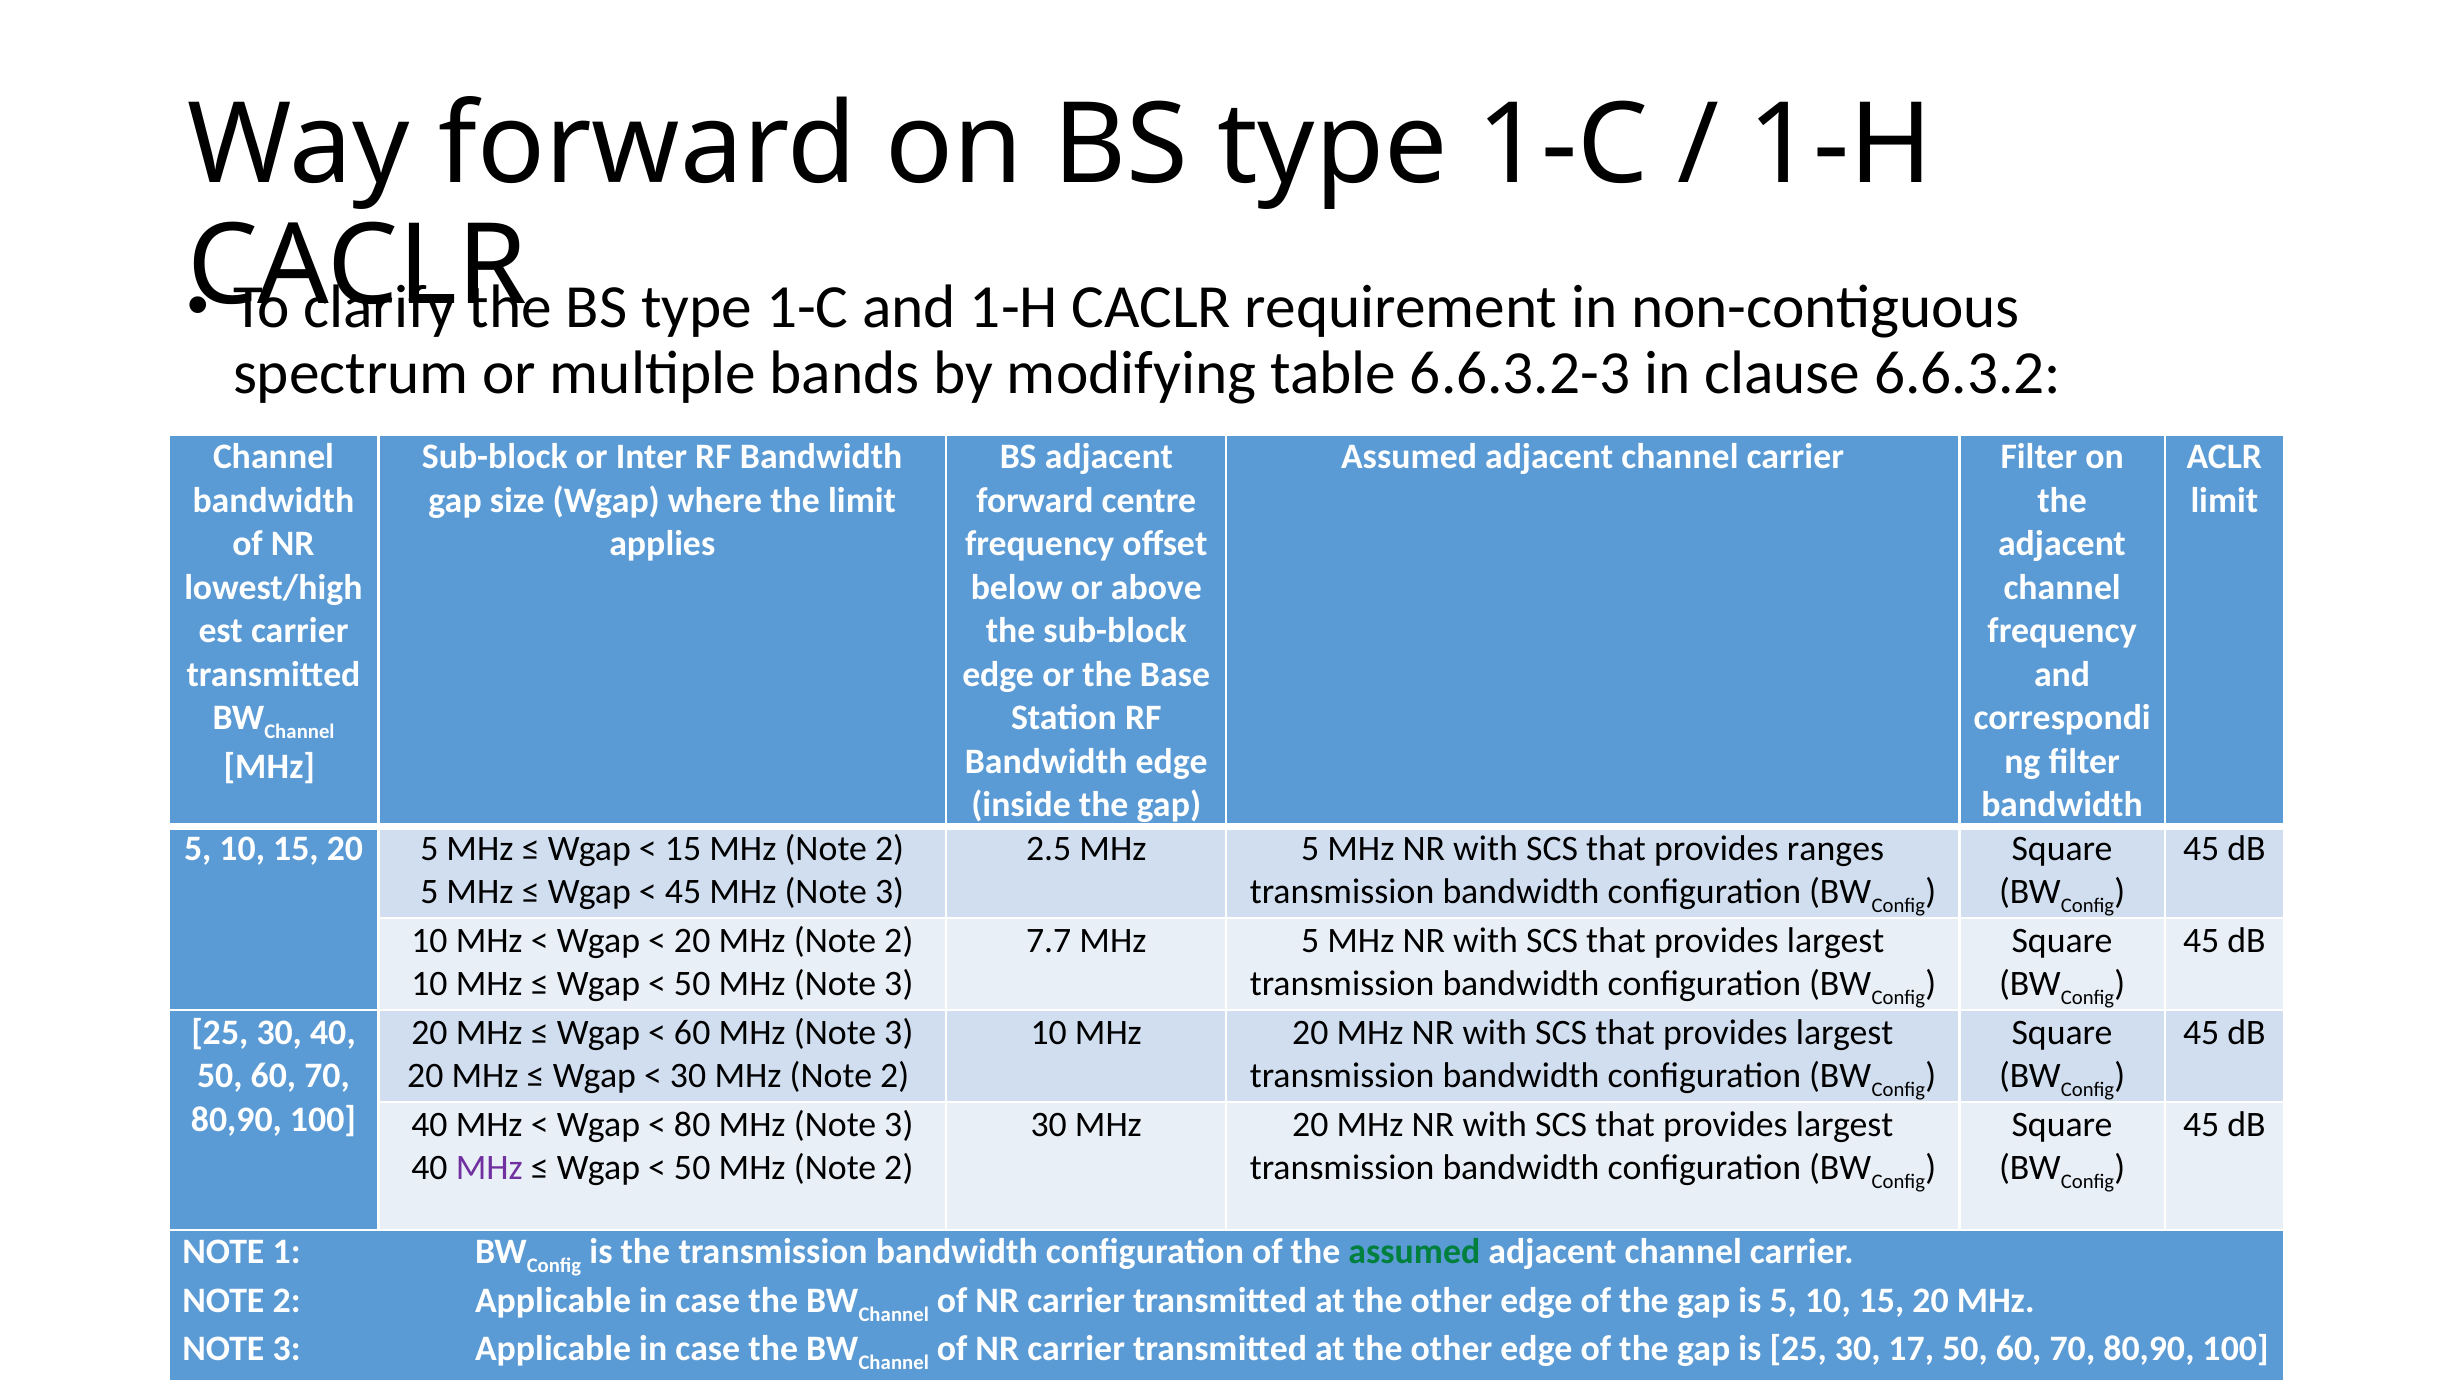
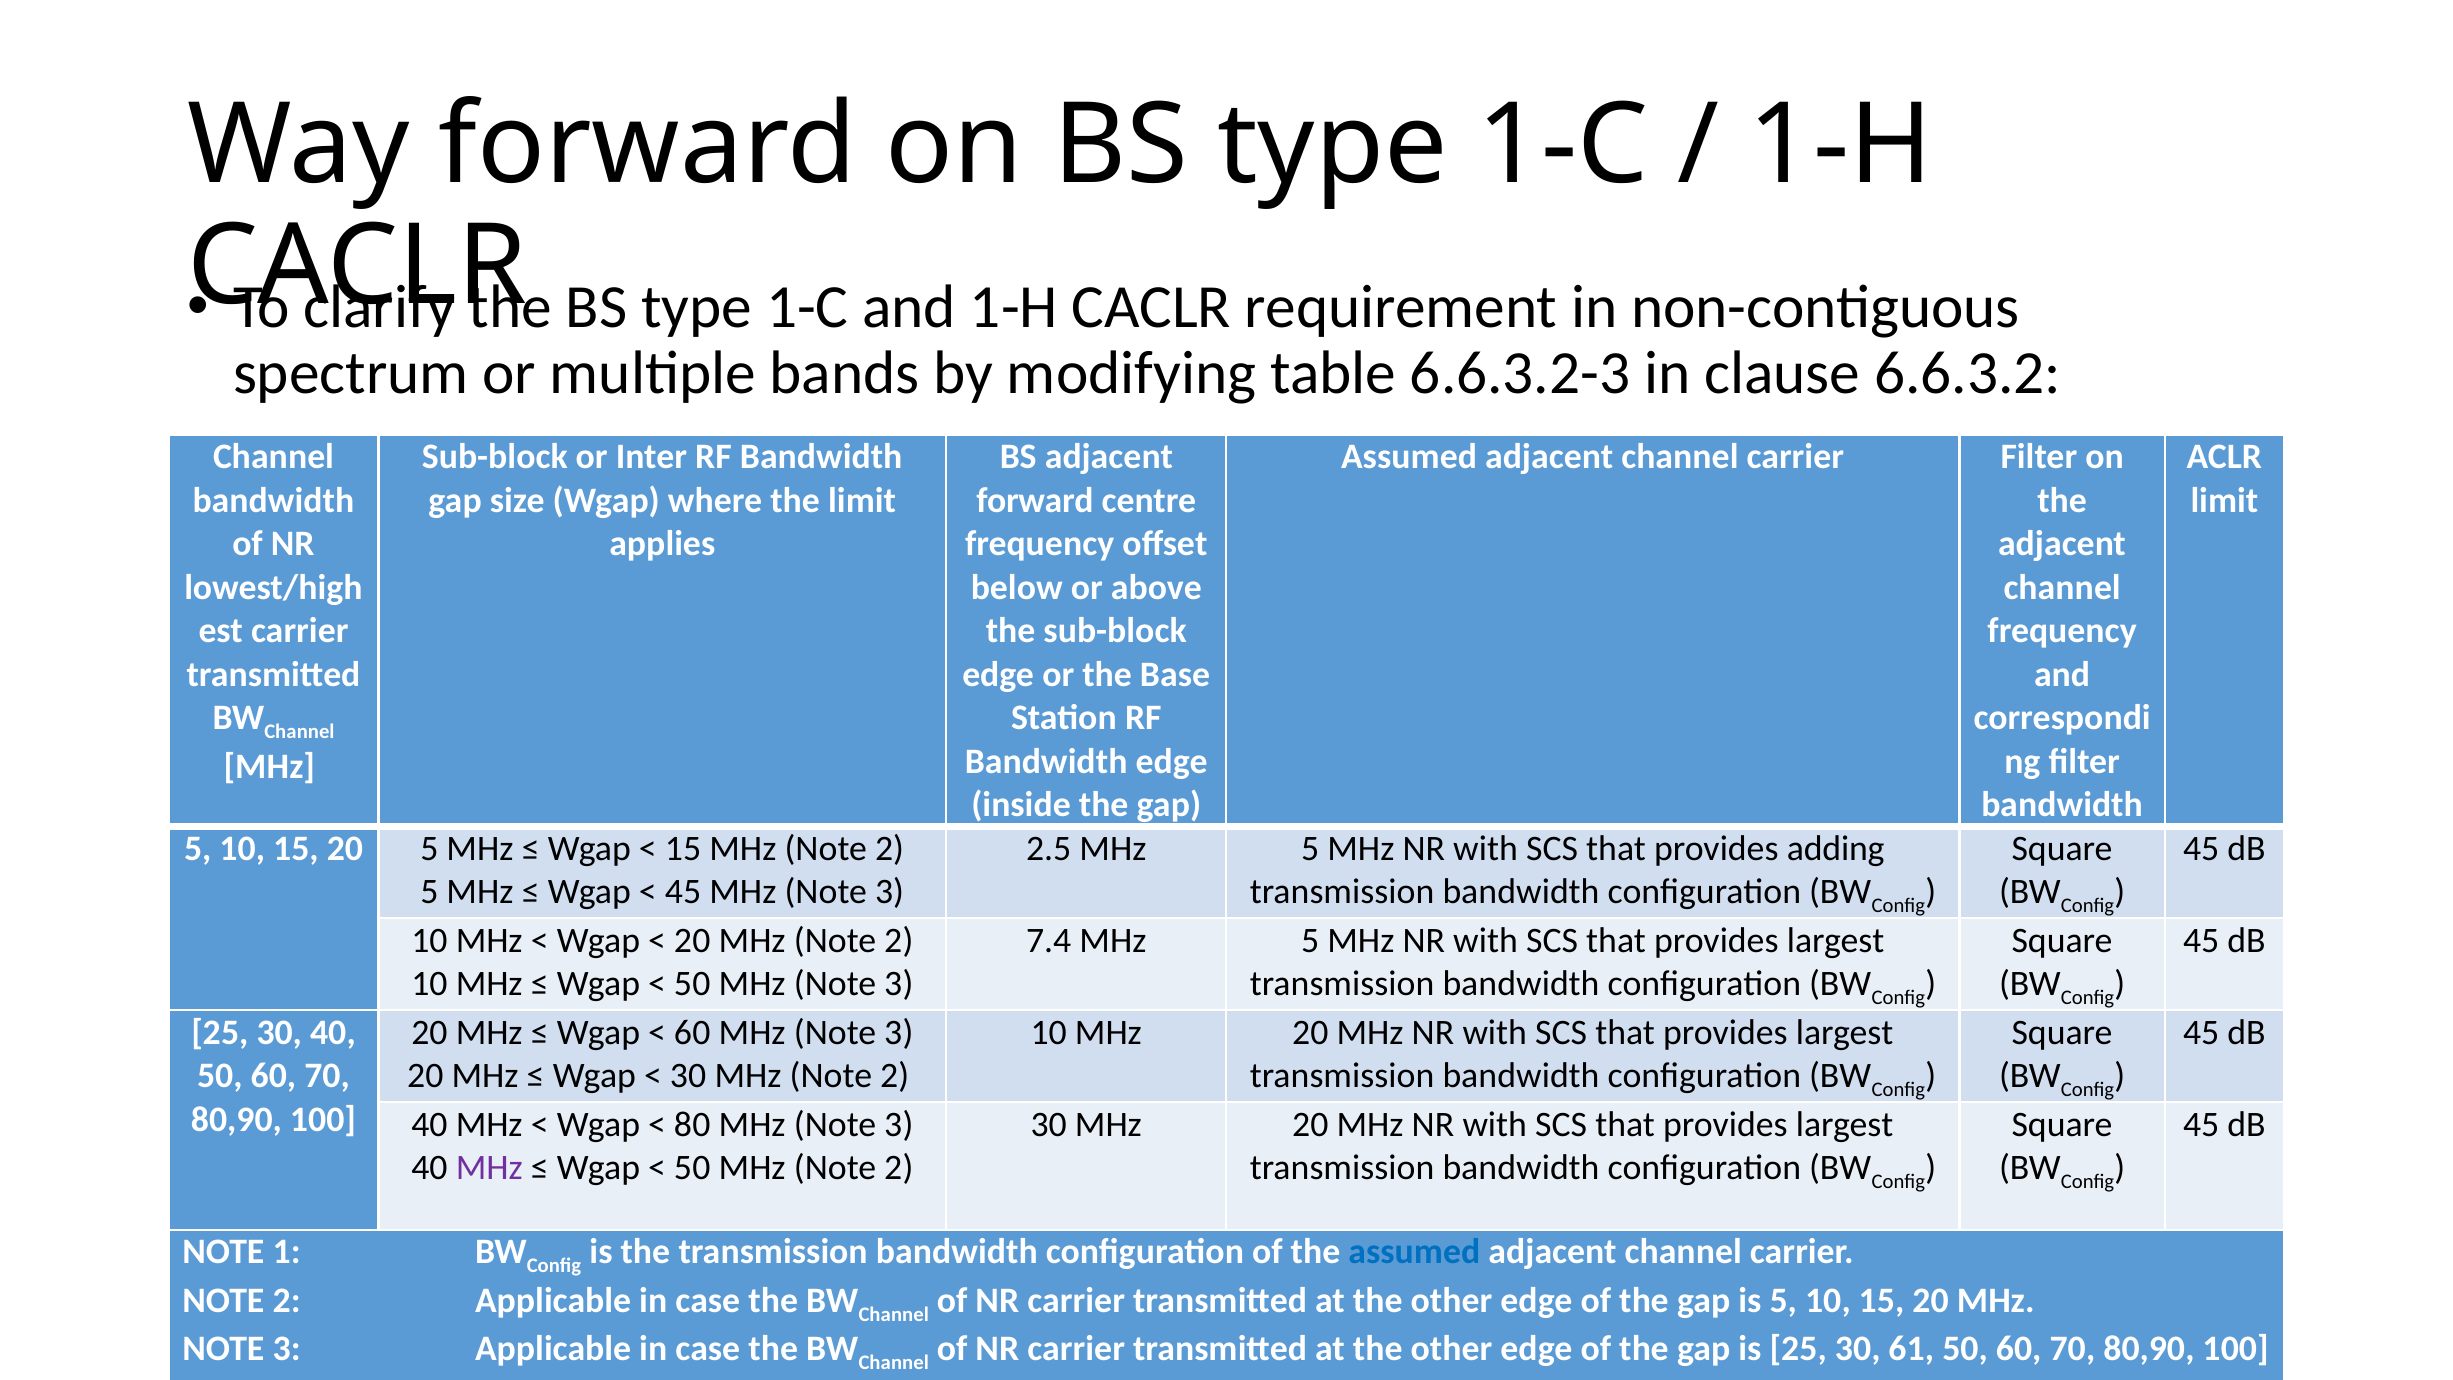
ranges: ranges -> adding
7.7: 7.7 -> 7.4
assumed at (1414, 1252) colour: green -> blue
17: 17 -> 61
